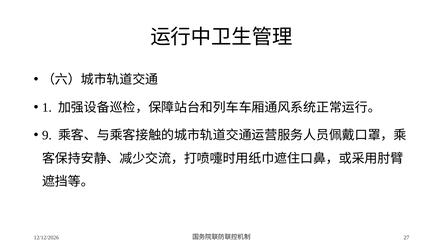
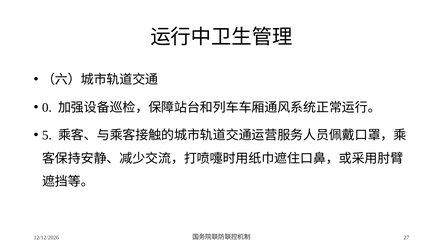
1: 1 -> 0
9: 9 -> 5
